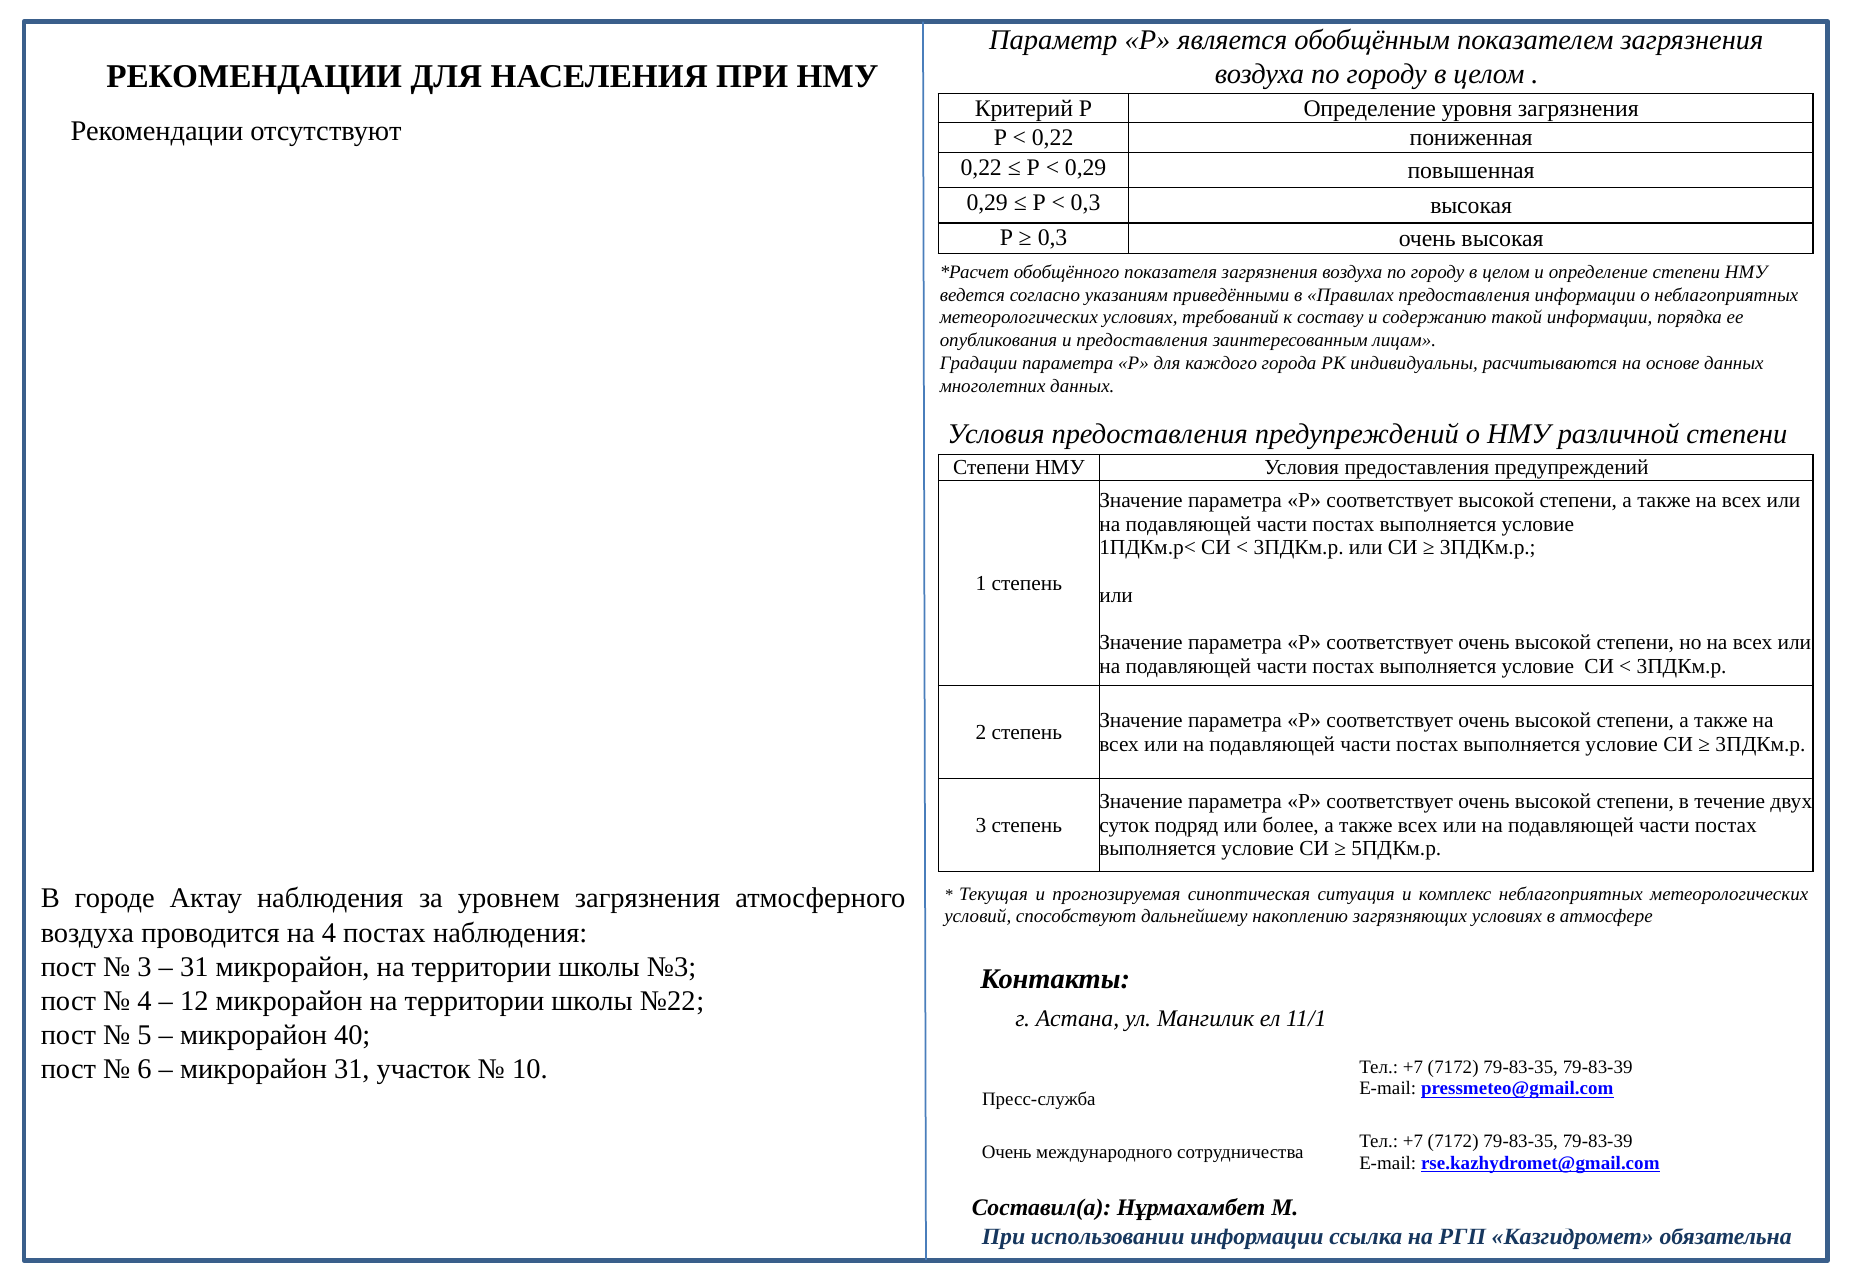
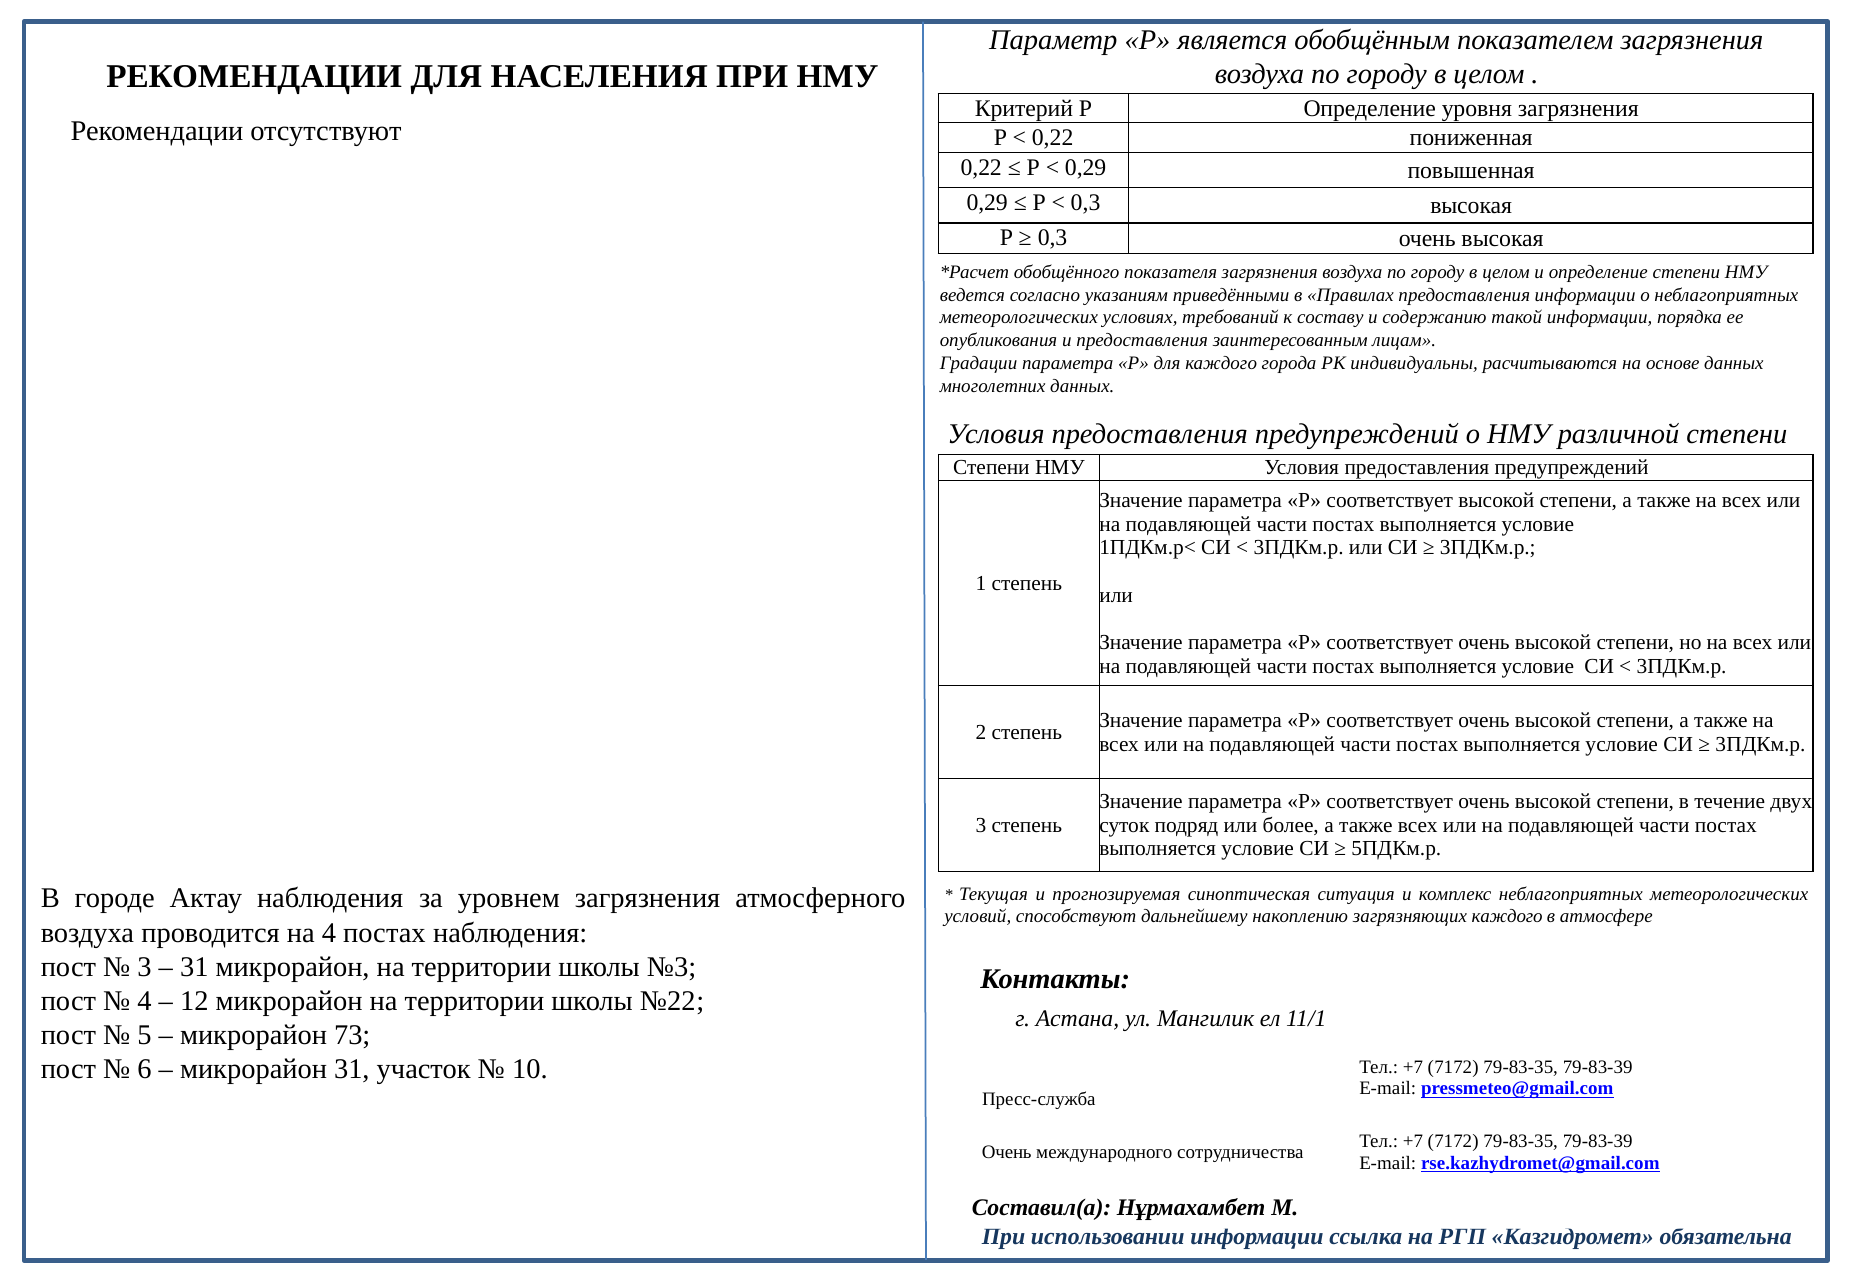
загрязняющих условиях: условиях -> каждого
40: 40 -> 73
